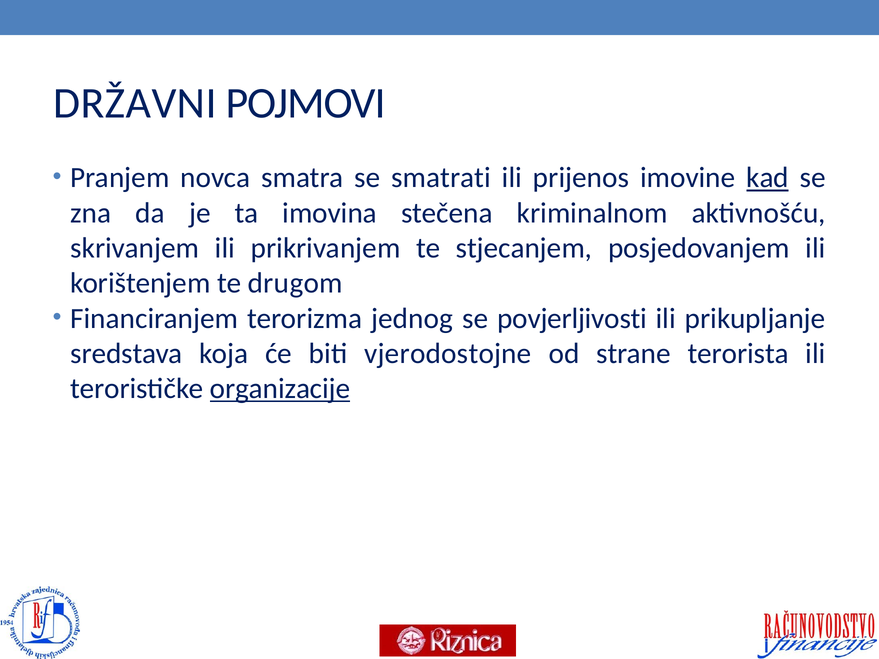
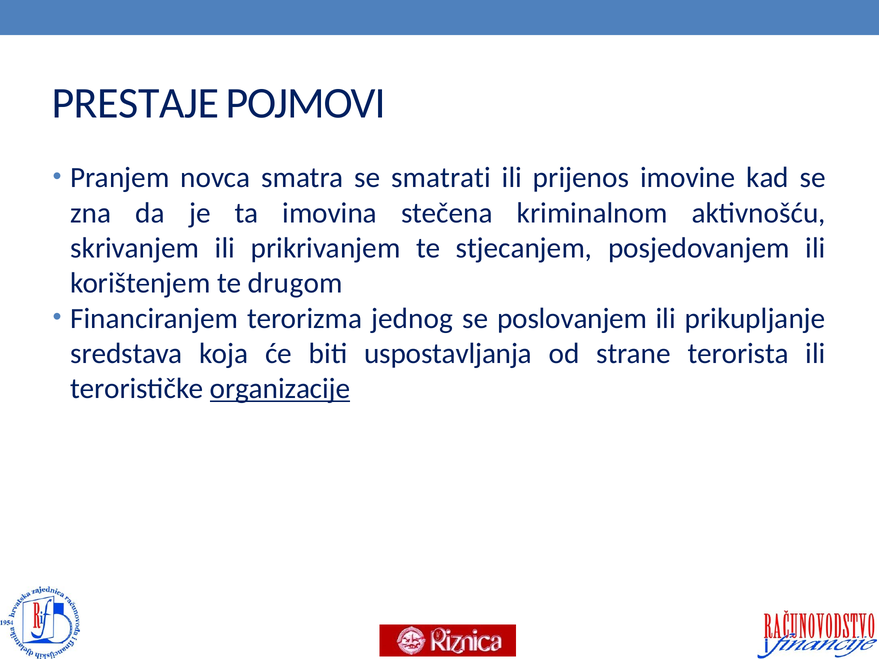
DRŽAVNI: DRŽAVNI -> PRESTAJE
kad underline: present -> none
povjerljivosti: povjerljivosti -> poslovanjem
vjerodostojne: vjerodostojne -> uspostavljanja
